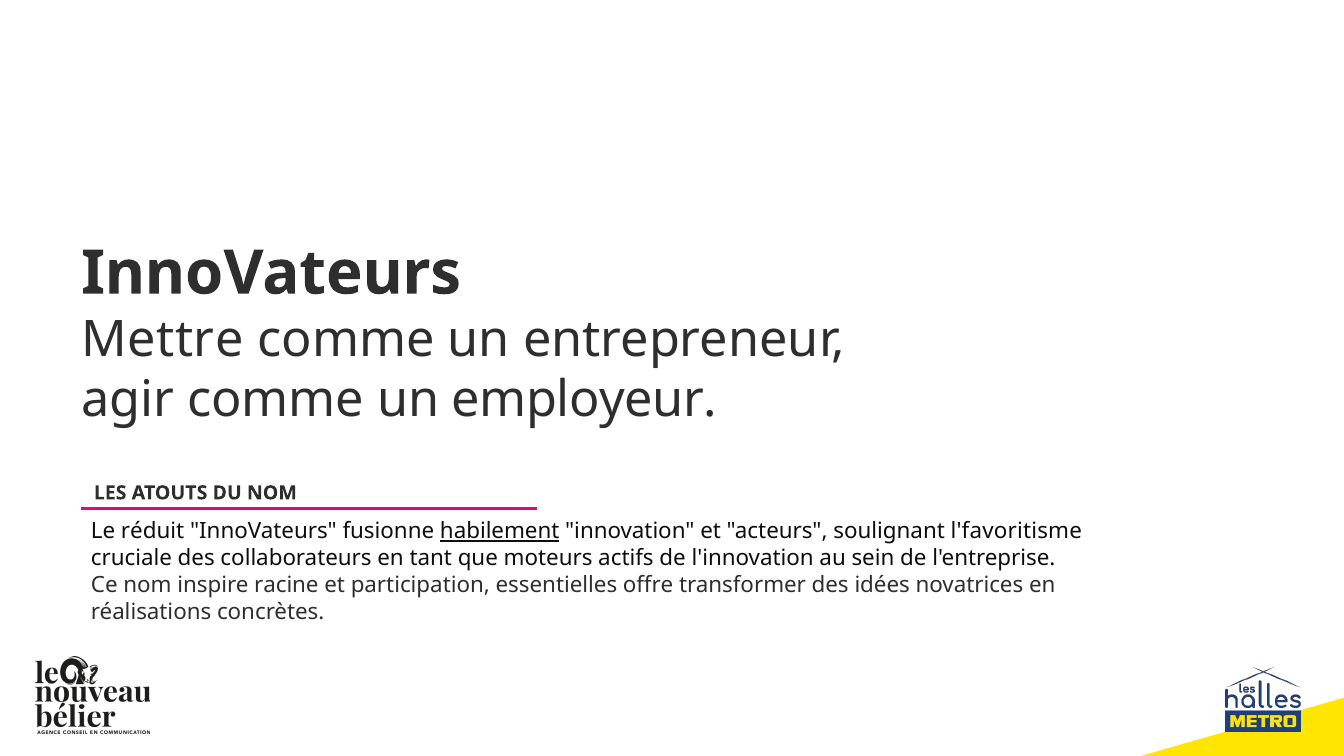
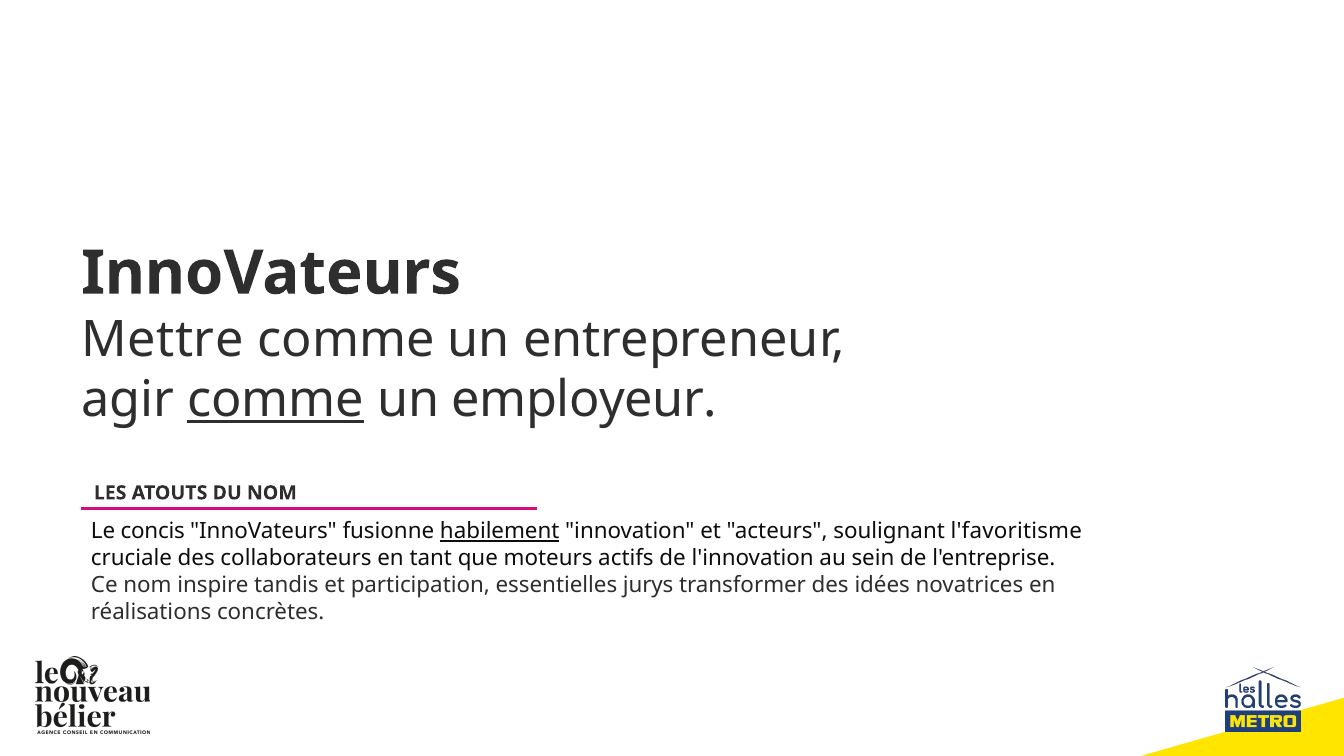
comme at (276, 400) underline: none -> present
réduit: réduit -> concis
racine: racine -> tandis
offre: offre -> jurys
